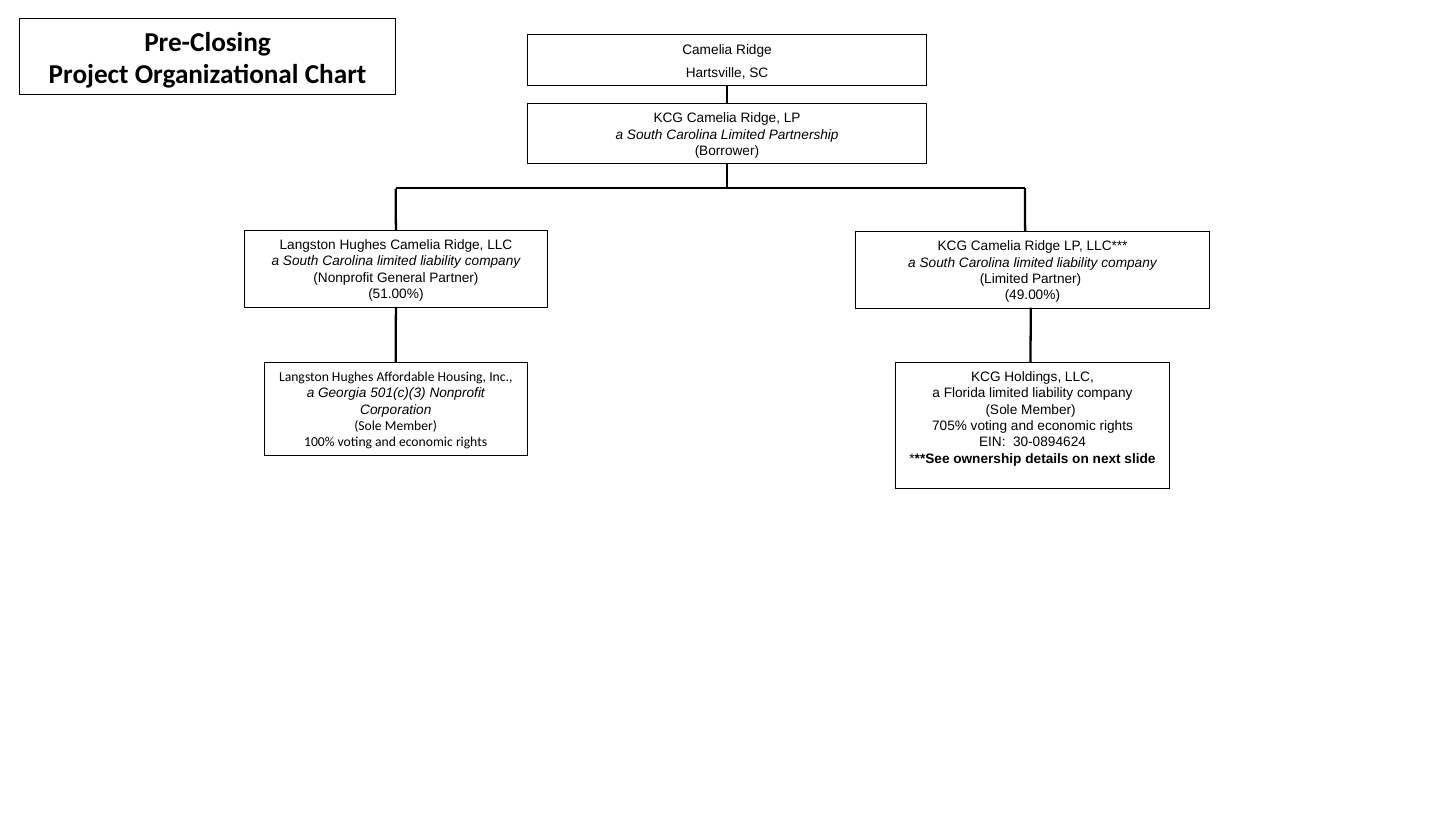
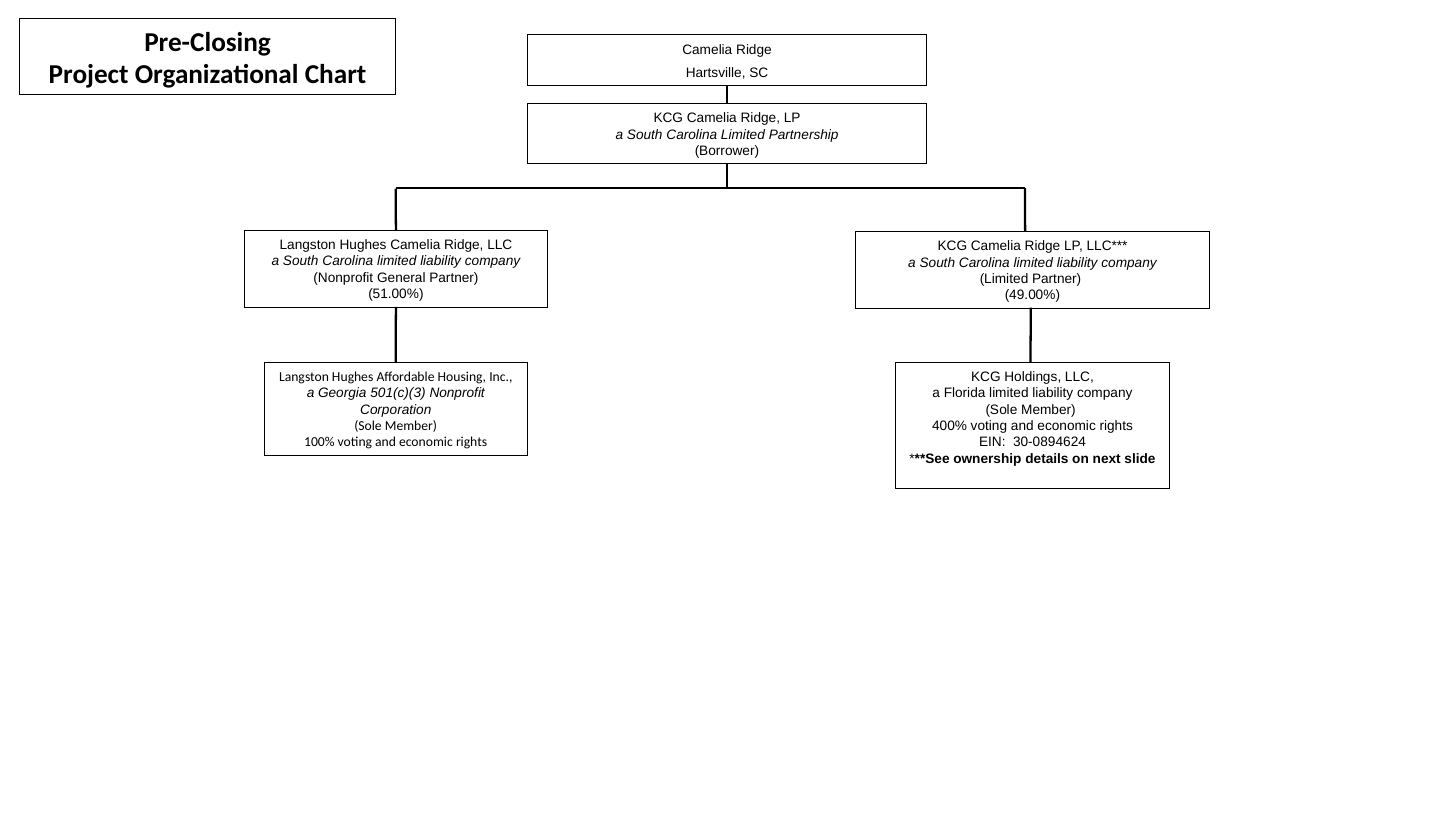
705%: 705% -> 400%
